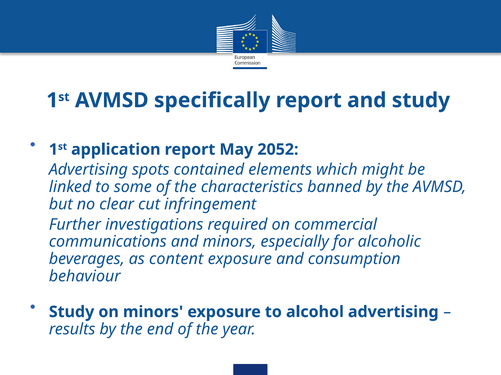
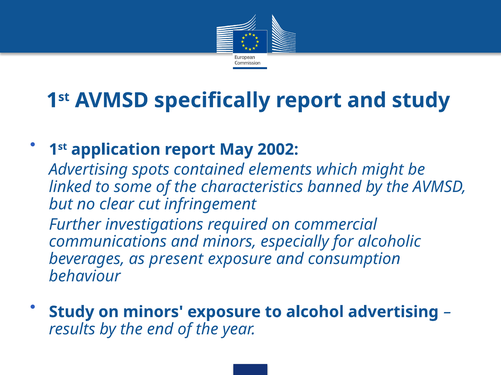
2052: 2052 -> 2002
content: content -> present
